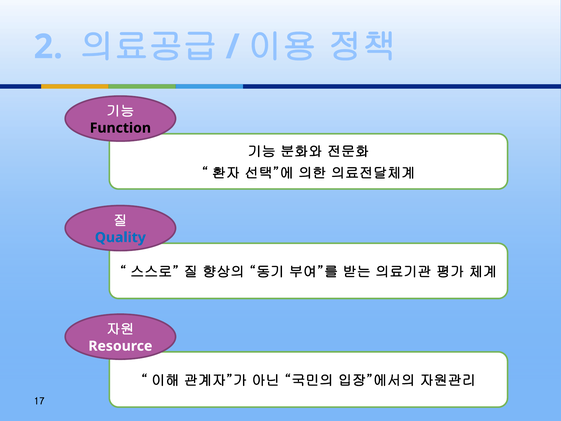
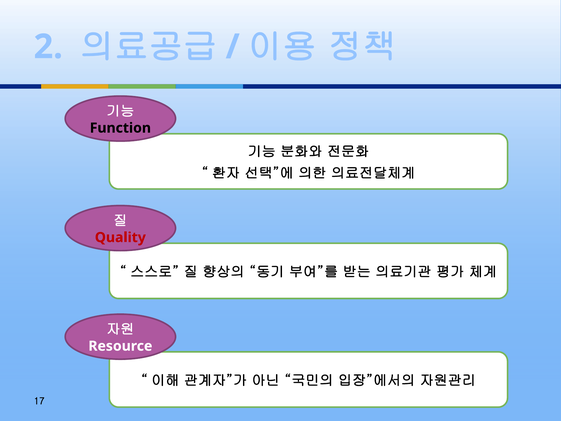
Quality colour: blue -> red
